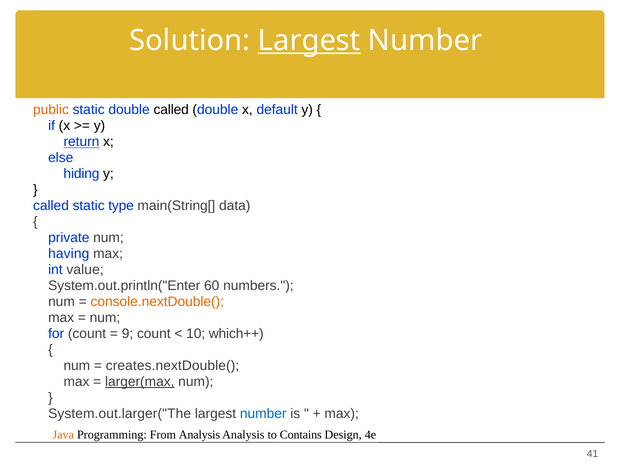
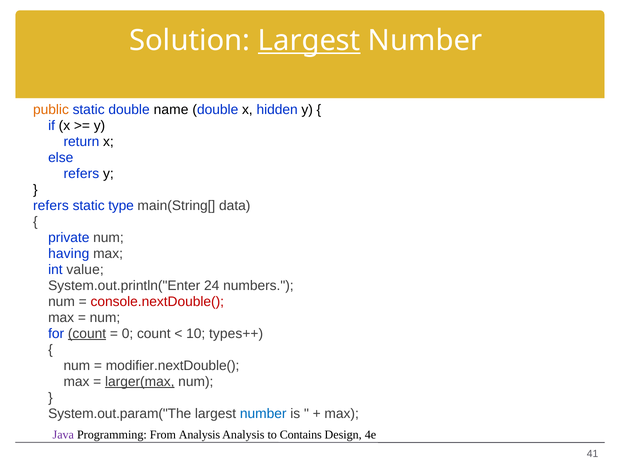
double called: called -> name
default: default -> hidden
return underline: present -> none
hiding at (82, 174): hiding -> refers
called at (51, 206): called -> refers
60: 60 -> 24
console.nextDouble( colour: orange -> red
count at (87, 334) underline: none -> present
9: 9 -> 0
which++: which++ -> types++
creates.nextDouble(: creates.nextDouble( -> modifier.nextDouble(
System.out.larger("The: System.out.larger("The -> System.out.param("The
Java colour: orange -> purple
